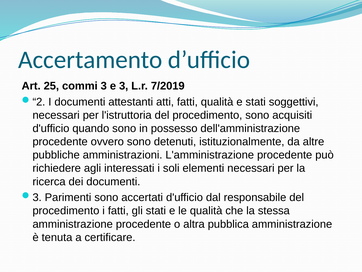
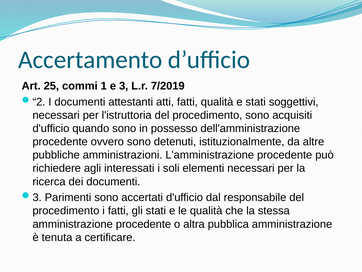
commi 3: 3 -> 1
